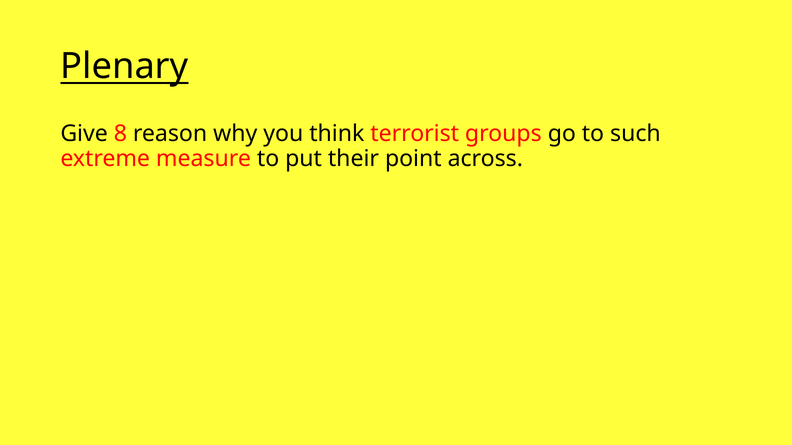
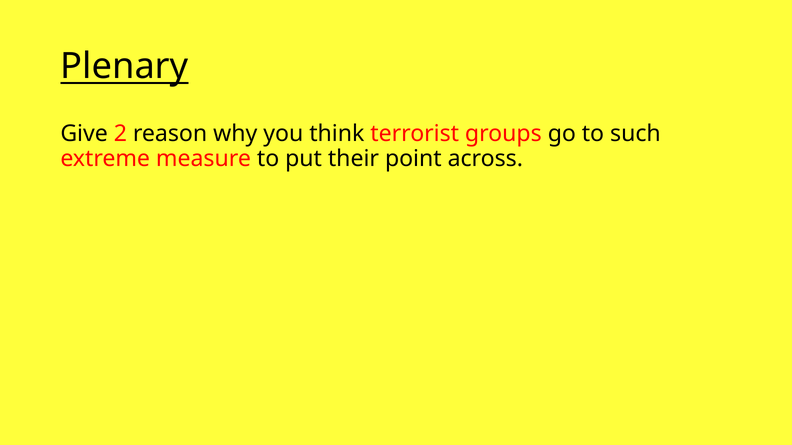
8: 8 -> 2
